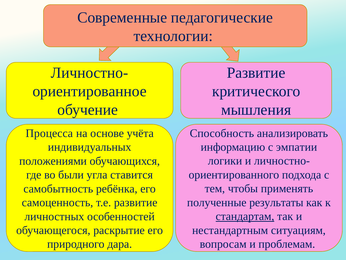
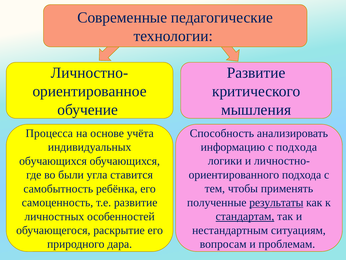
с эмпатии: эмпатии -> подхода
положениями at (53, 161): положениями -> обучающихся
результаты underline: none -> present
